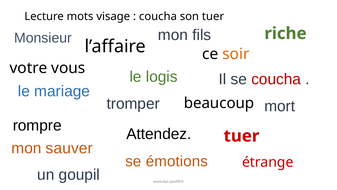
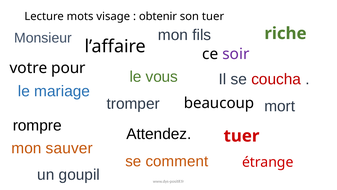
coucha at (158, 16): coucha -> obtenir
soir colour: orange -> purple
vous: vous -> pour
logis: logis -> vous
émotions: émotions -> comment
